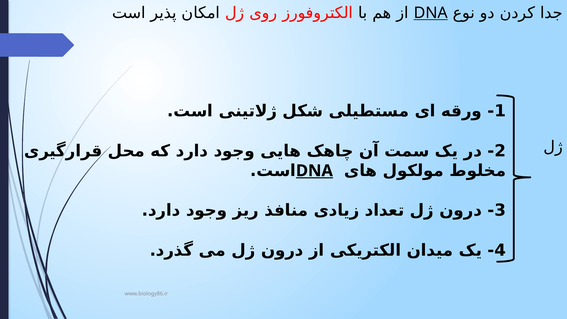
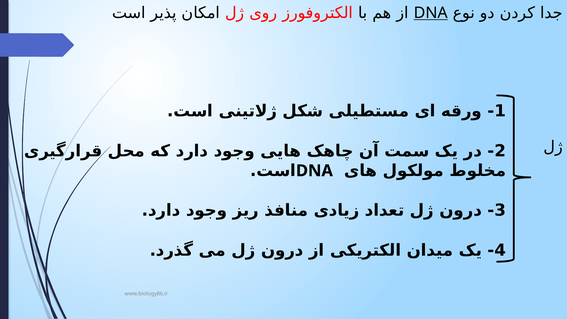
DNA at (314, 171) underline: present -> none
